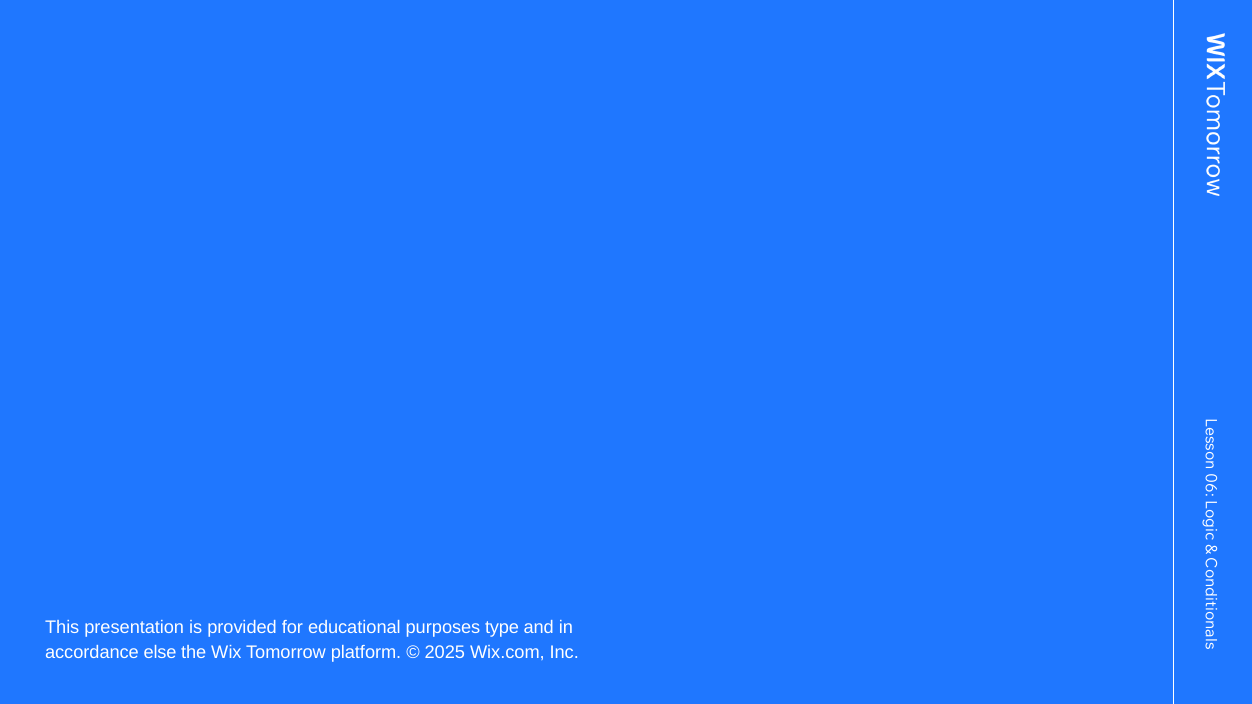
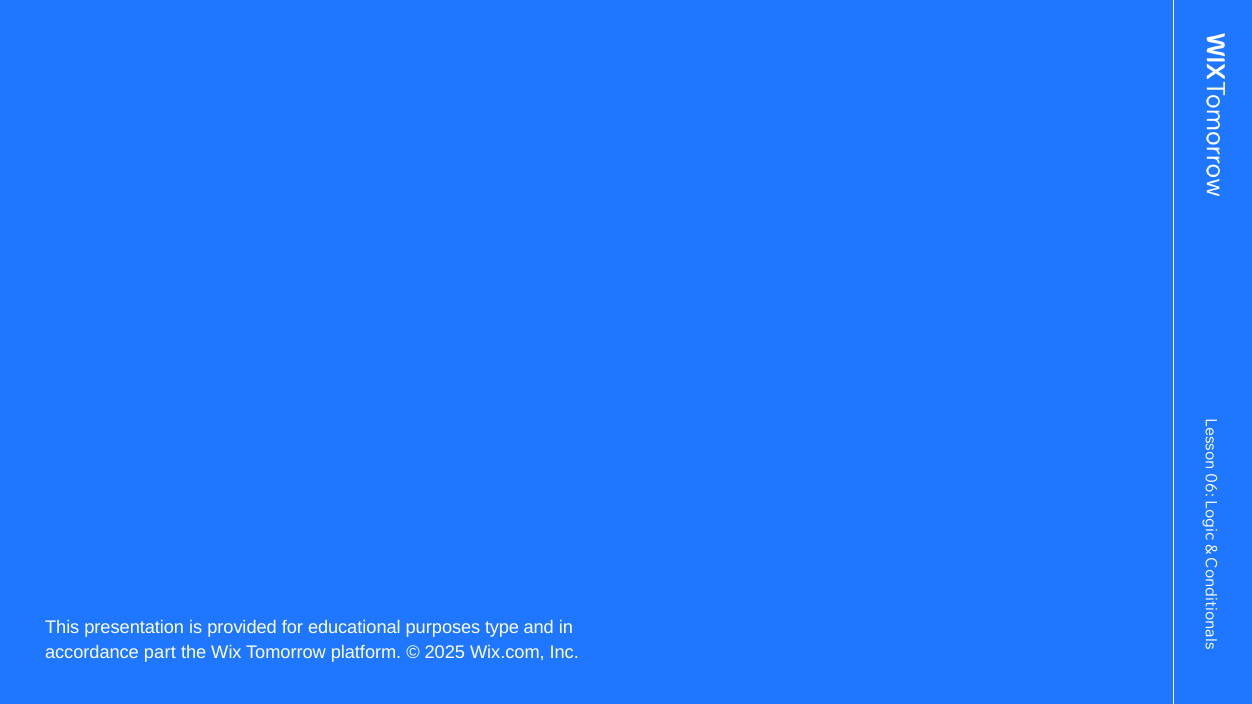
else: else -> part
